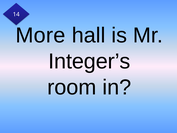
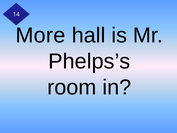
Integer’s: Integer’s -> Phelps’s
